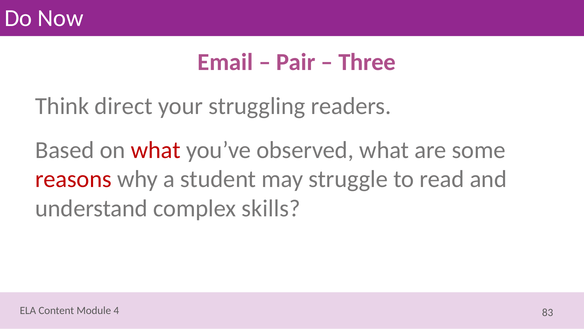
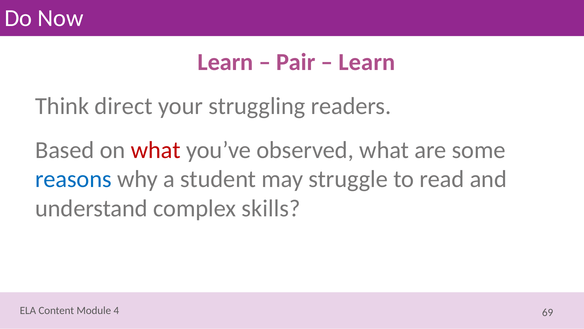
Email at (225, 62): Email -> Learn
Three at (367, 62): Three -> Learn
reasons colour: red -> blue
83: 83 -> 69
